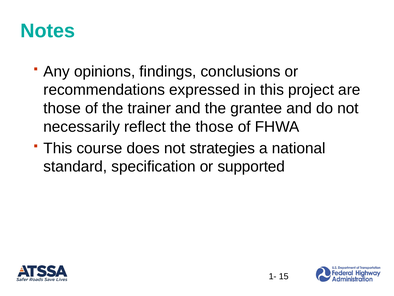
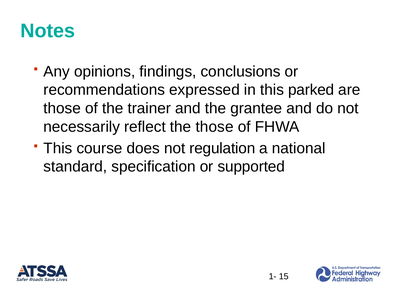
project: project -> parked
strategies: strategies -> regulation
